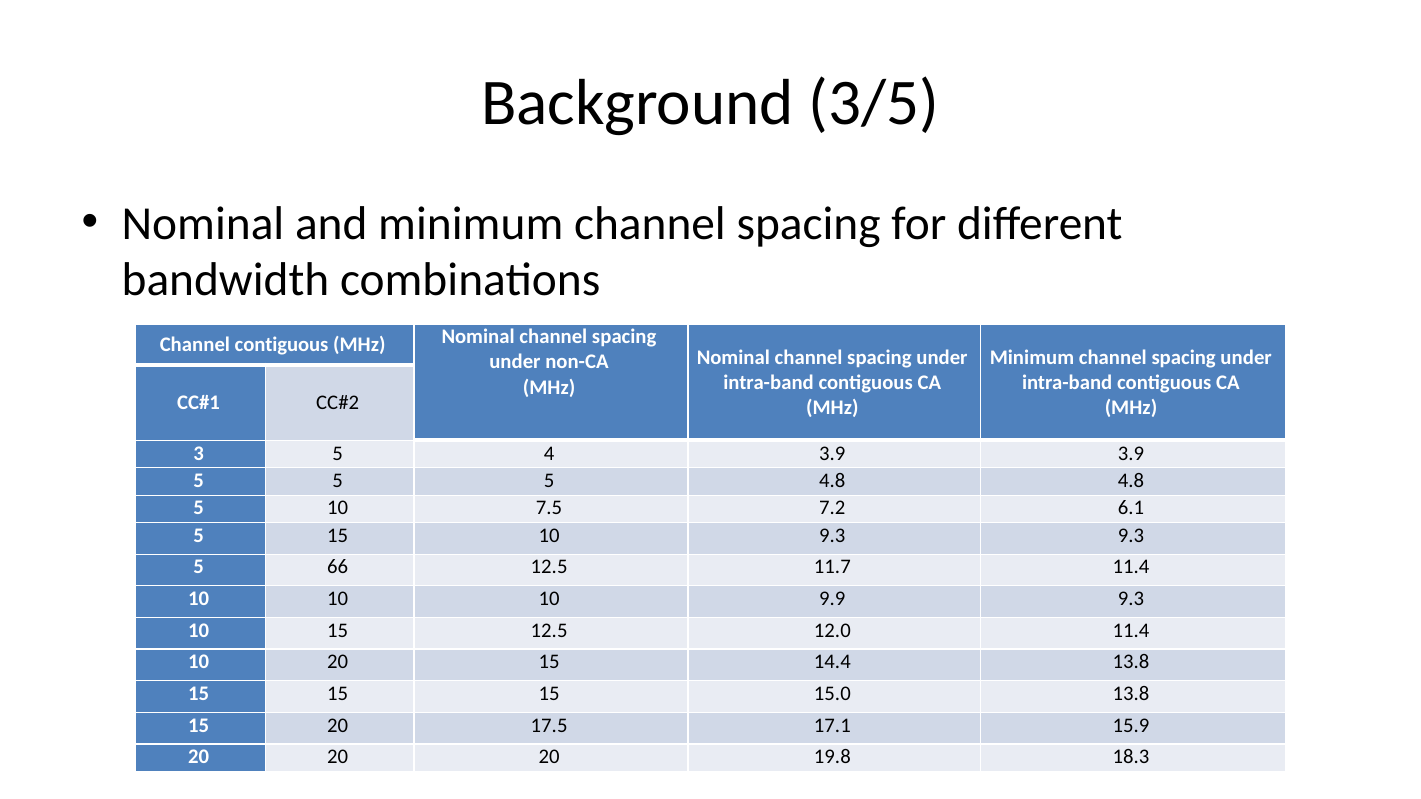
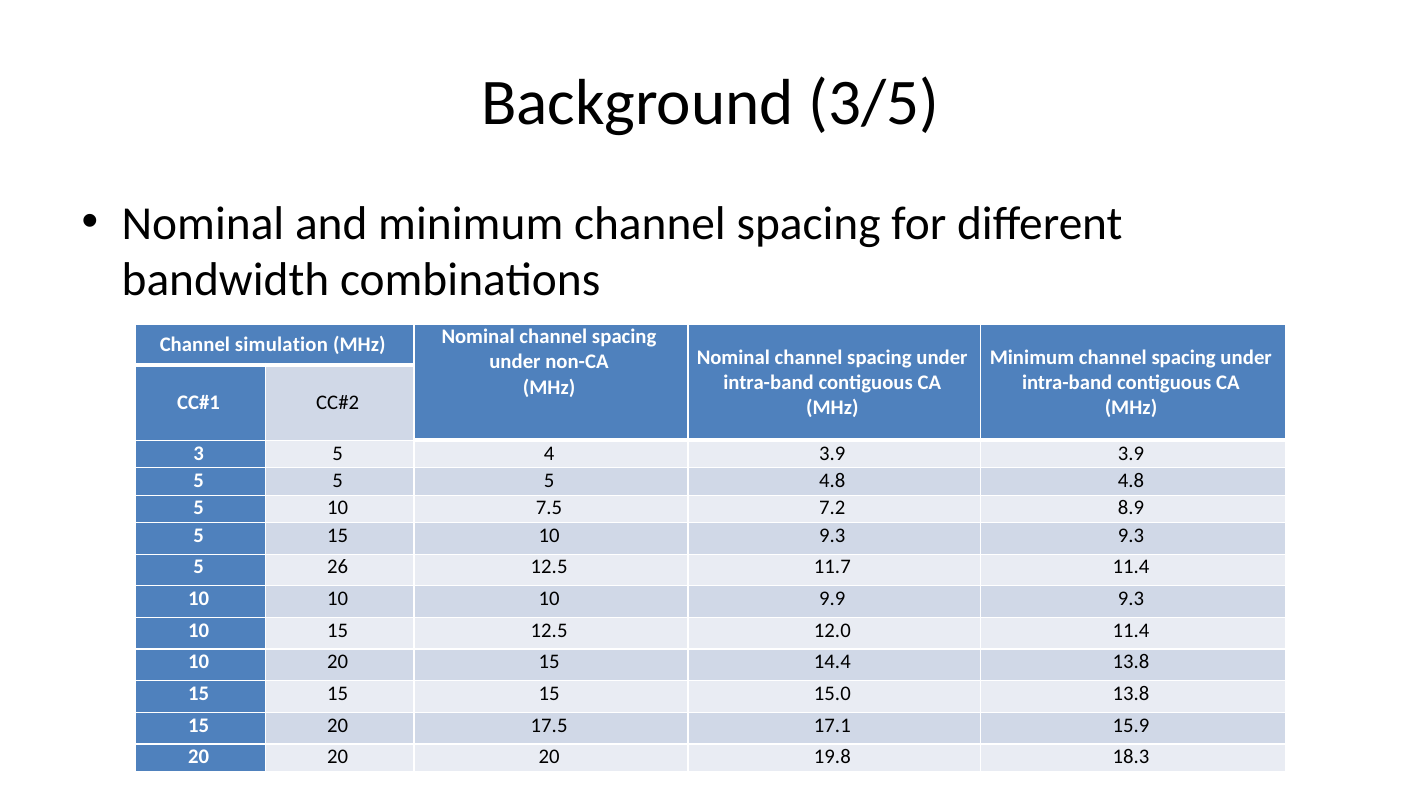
Channel contiguous: contiguous -> simulation
6.1: 6.1 -> 8.9
66: 66 -> 26
